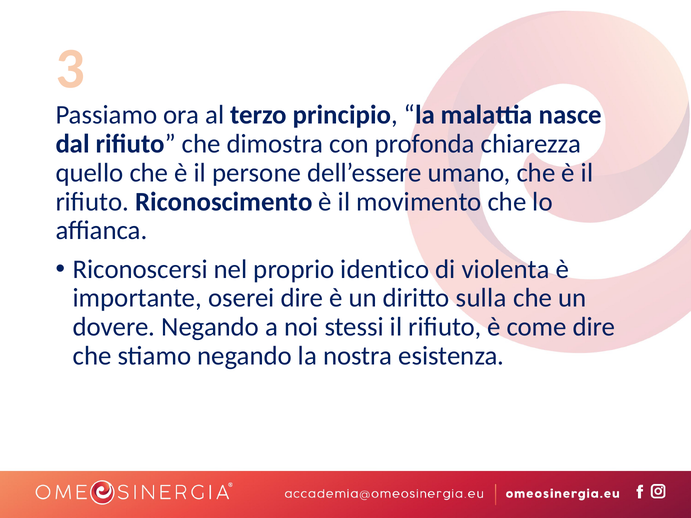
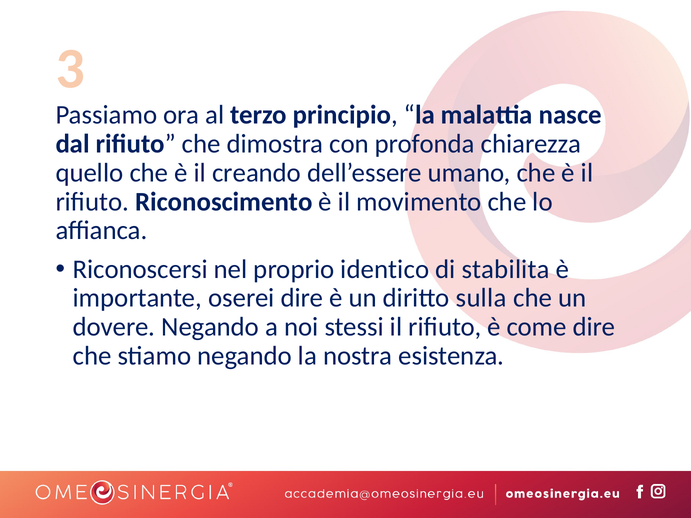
persone: persone -> creando
violenta: violenta -> stabilita
